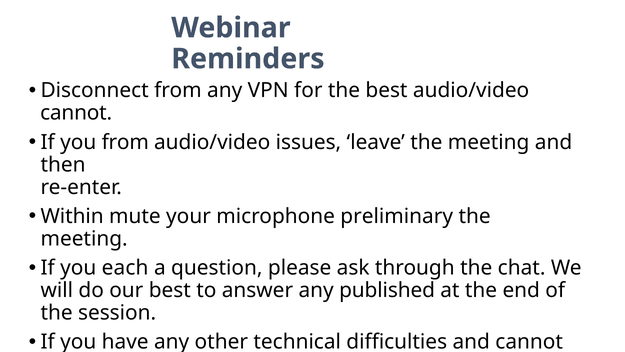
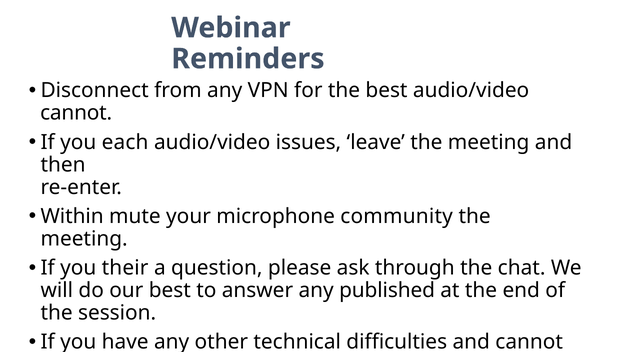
you from: from -> each
preliminary: preliminary -> community
each: each -> their
